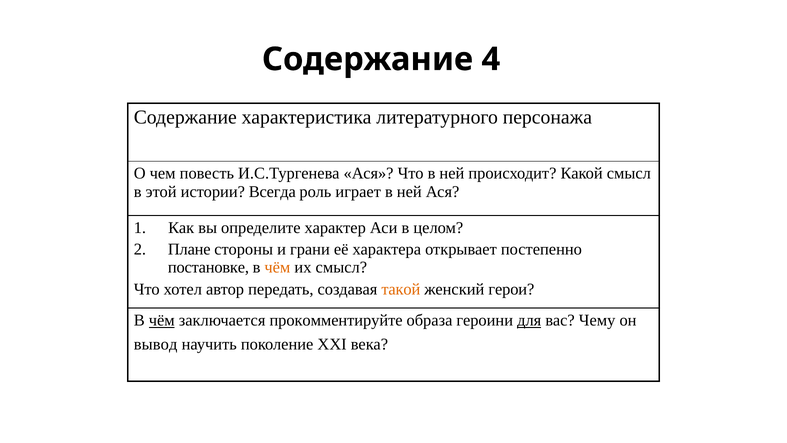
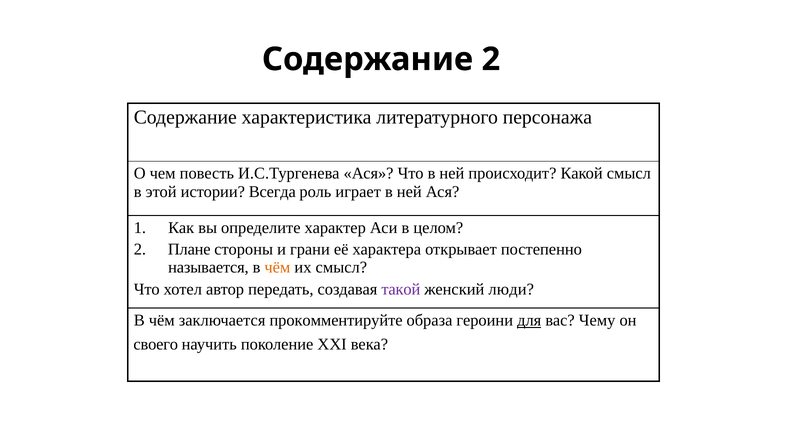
Содержание 4: 4 -> 2
постановке: постановке -> называется
такой colour: orange -> purple
герои: герои -> люди
чём at (162, 320) underline: present -> none
вывод: вывод -> своего
